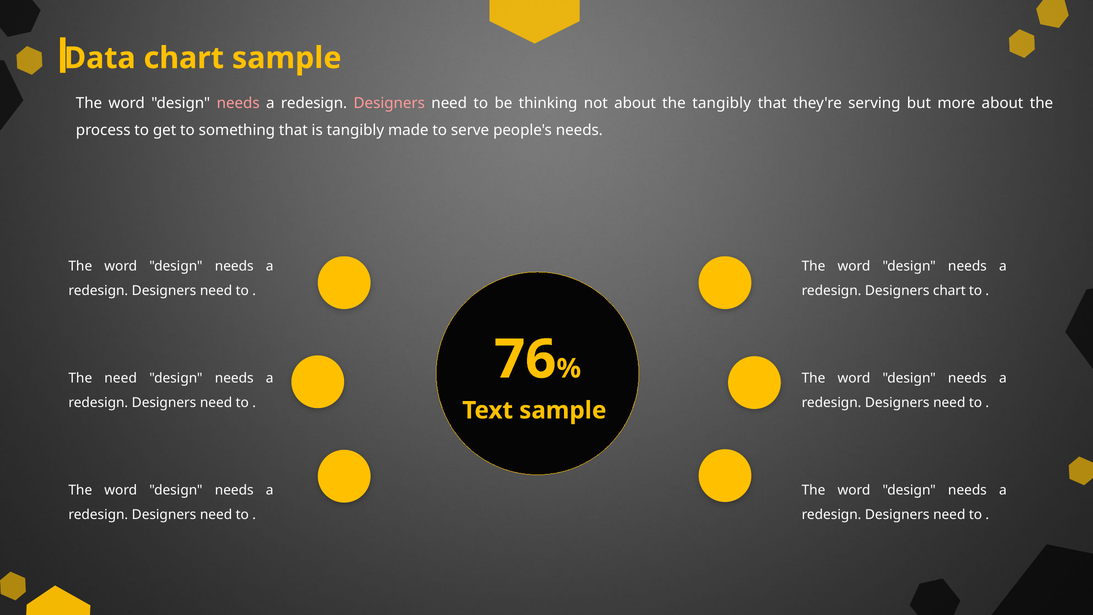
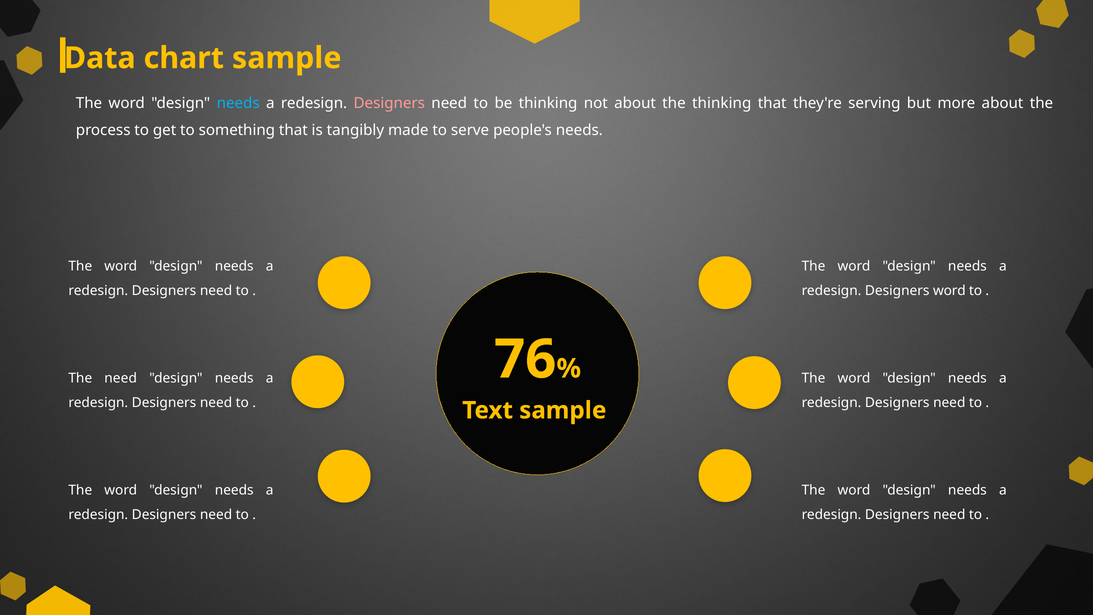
needs at (238, 103) colour: pink -> light blue
the tangibly: tangibly -> thinking
Designers chart: chart -> word
